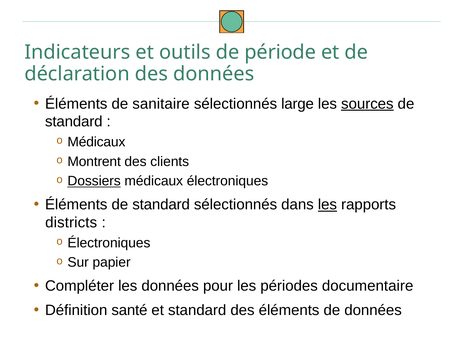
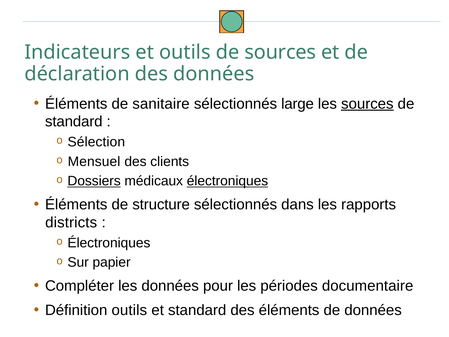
de période: période -> sources
Médicaux at (96, 142): Médicaux -> Sélection
Montrent: Montrent -> Mensuel
électroniques at (227, 181) underline: none -> present
Éléments de standard: standard -> structure
les at (327, 205) underline: present -> none
Définition santé: santé -> outils
